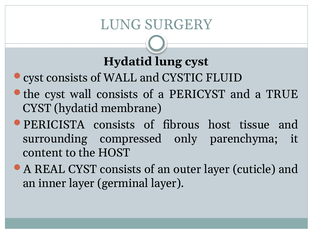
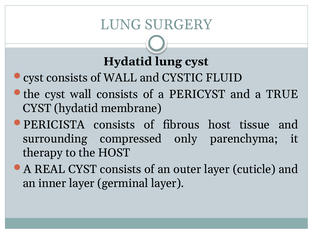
content: content -> therapy
